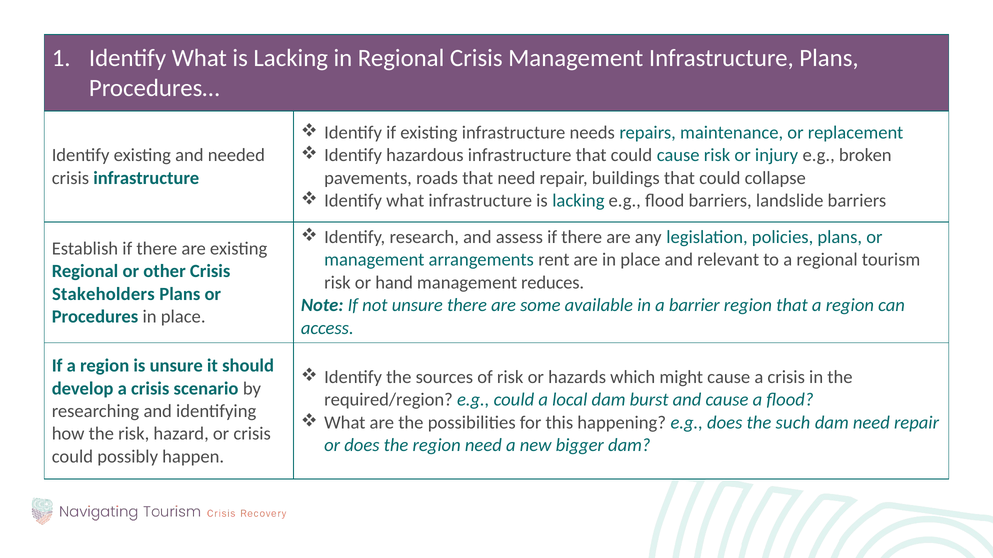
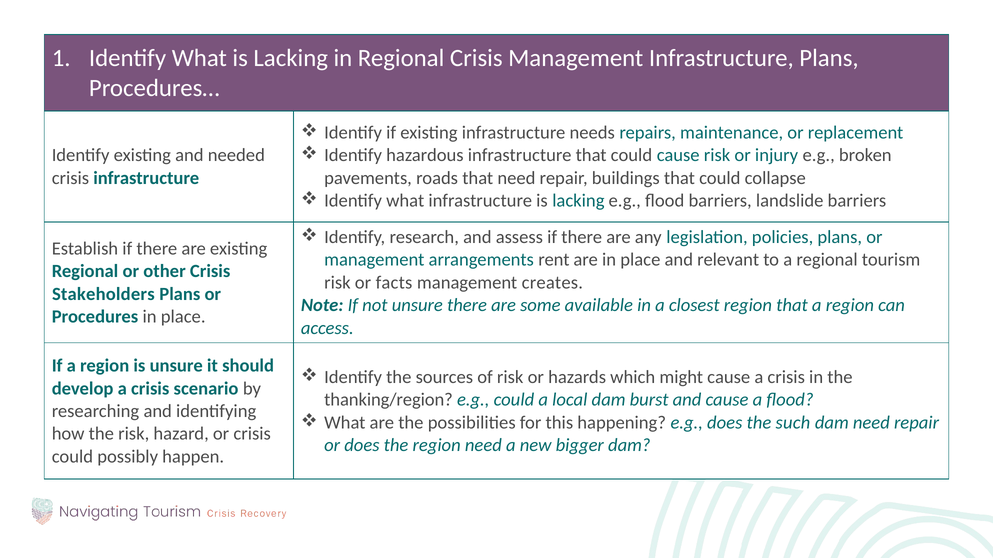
hand: hand -> facts
reduces: reduces -> creates
barrier: barrier -> closest
required/region: required/region -> thanking/region
